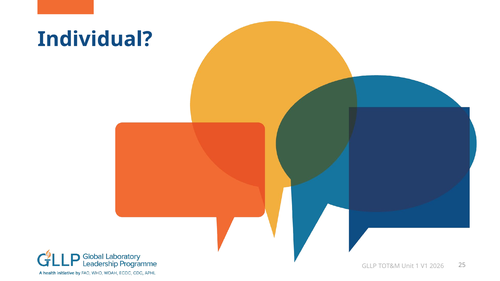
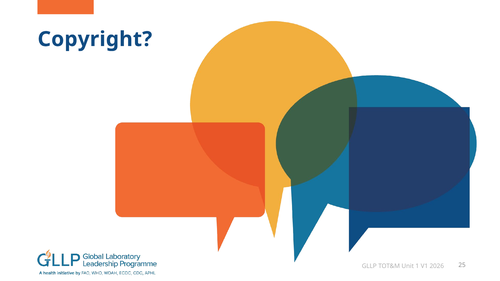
Individual: Individual -> Copyright
